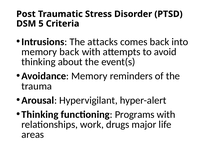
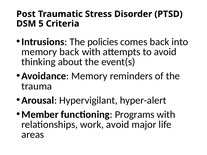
attacks: attacks -> policies
Thinking at (40, 115): Thinking -> Member
work drugs: drugs -> avoid
